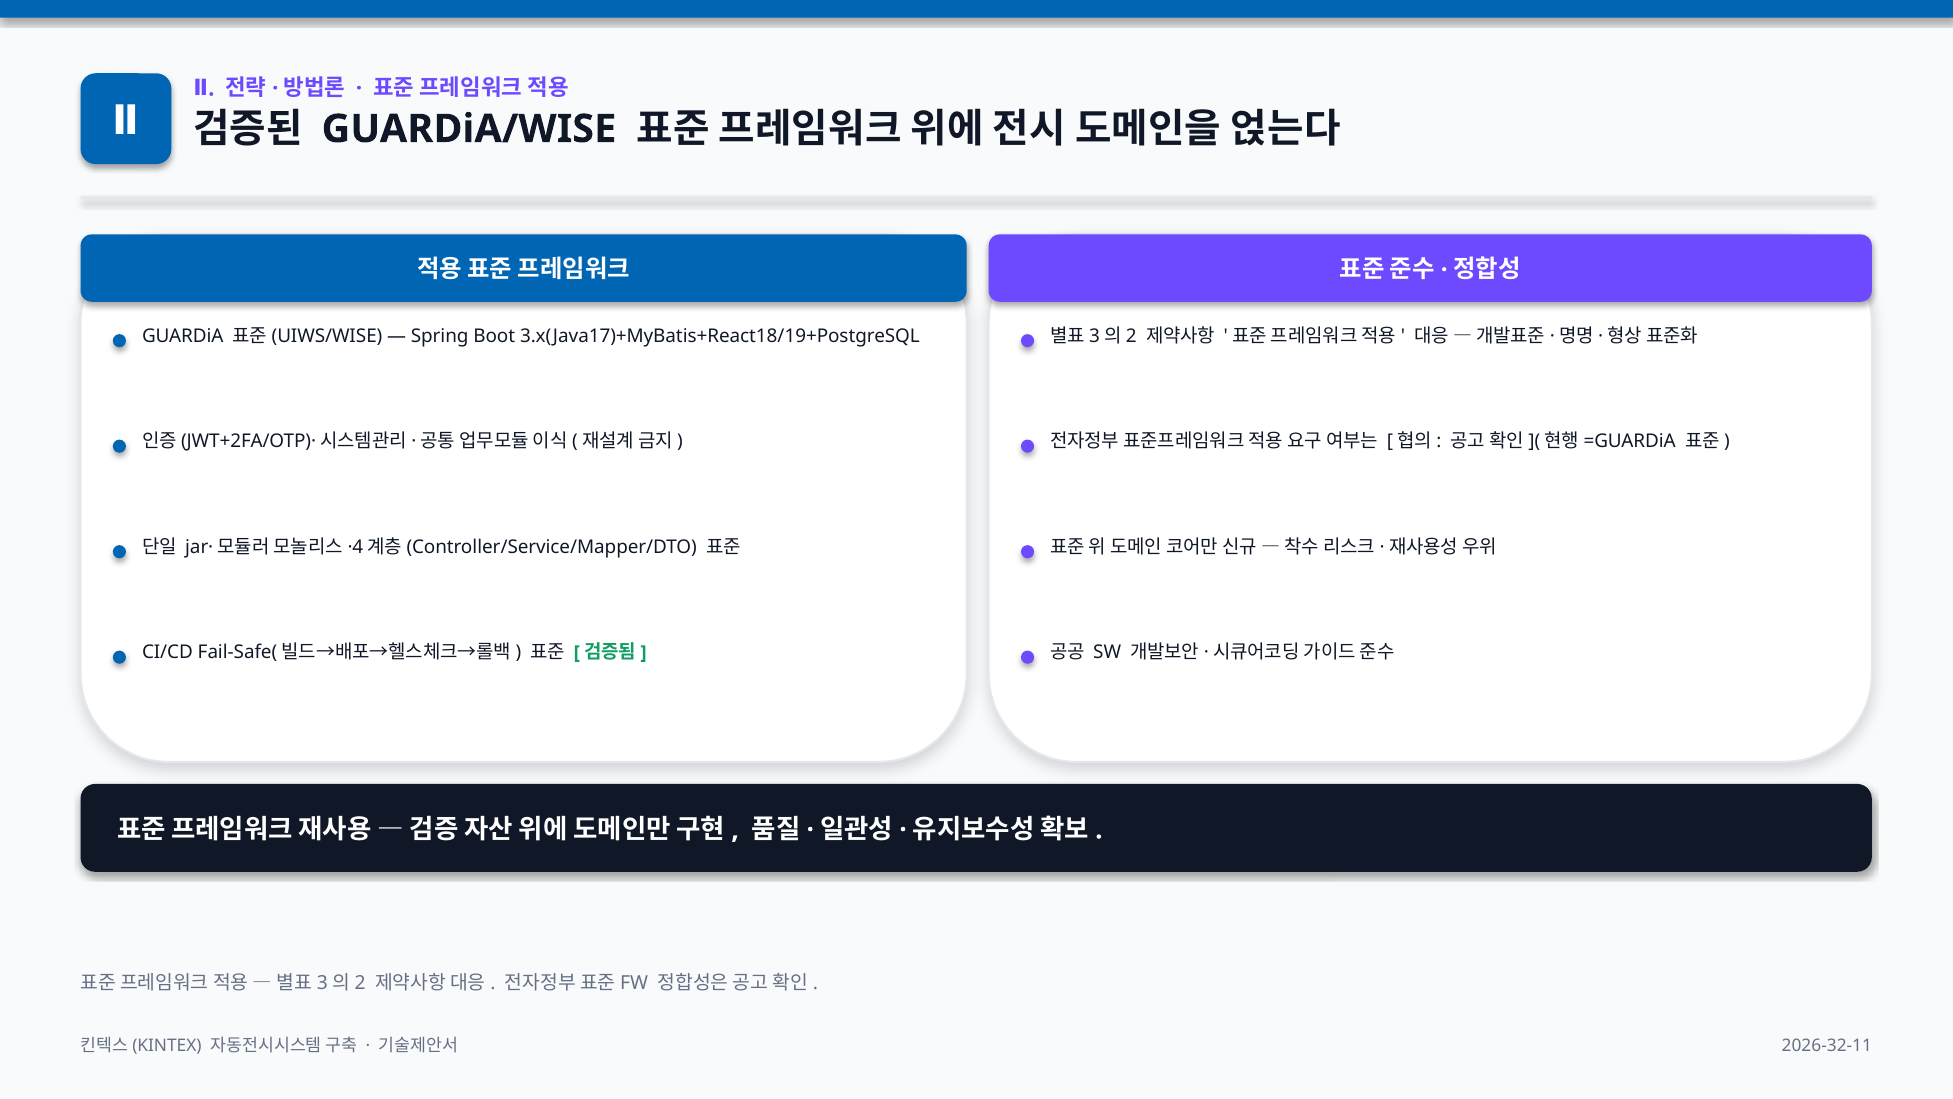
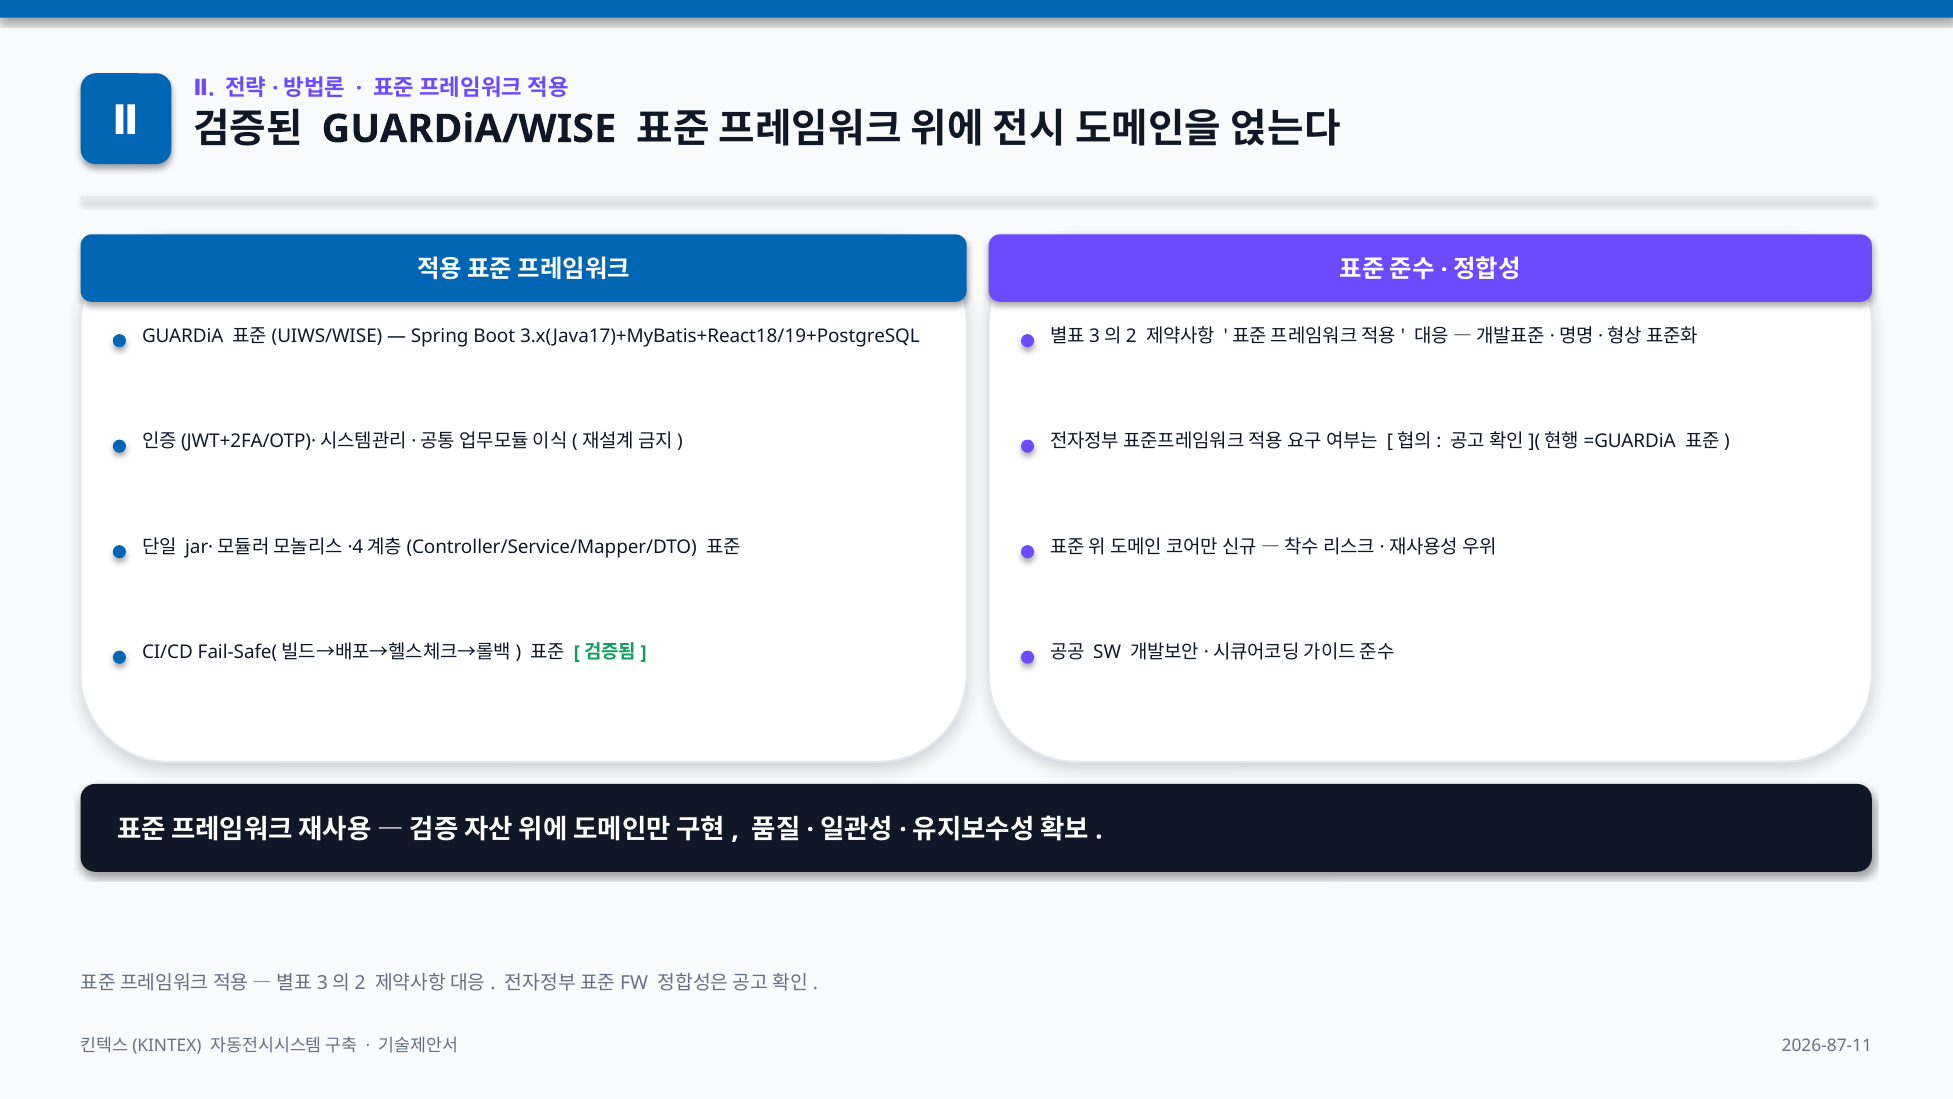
2026-32-11: 2026-32-11 -> 2026-87-11
